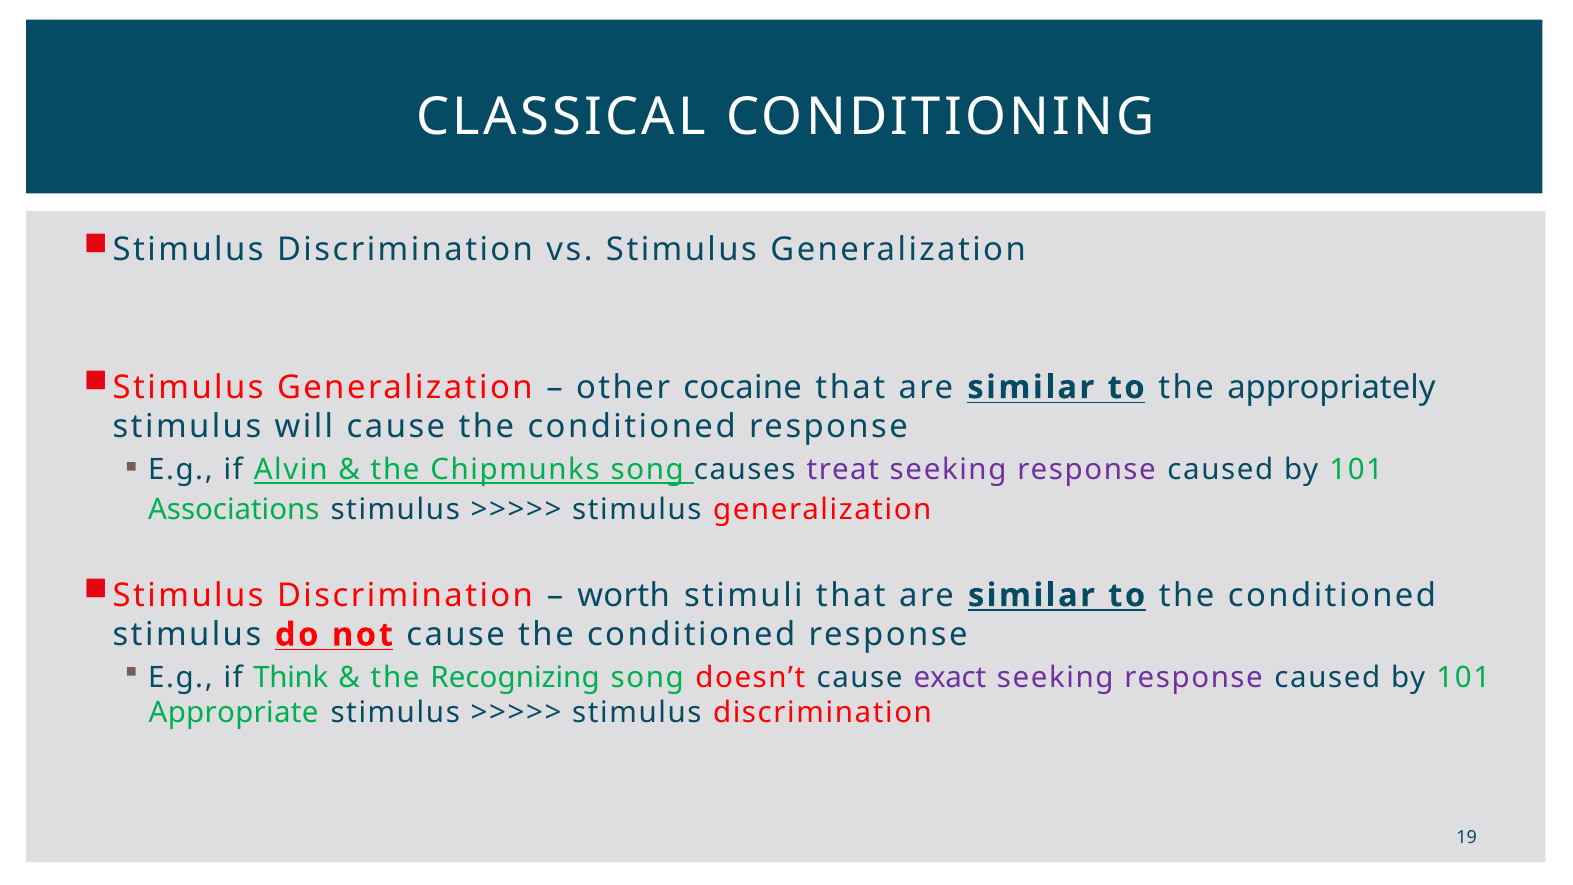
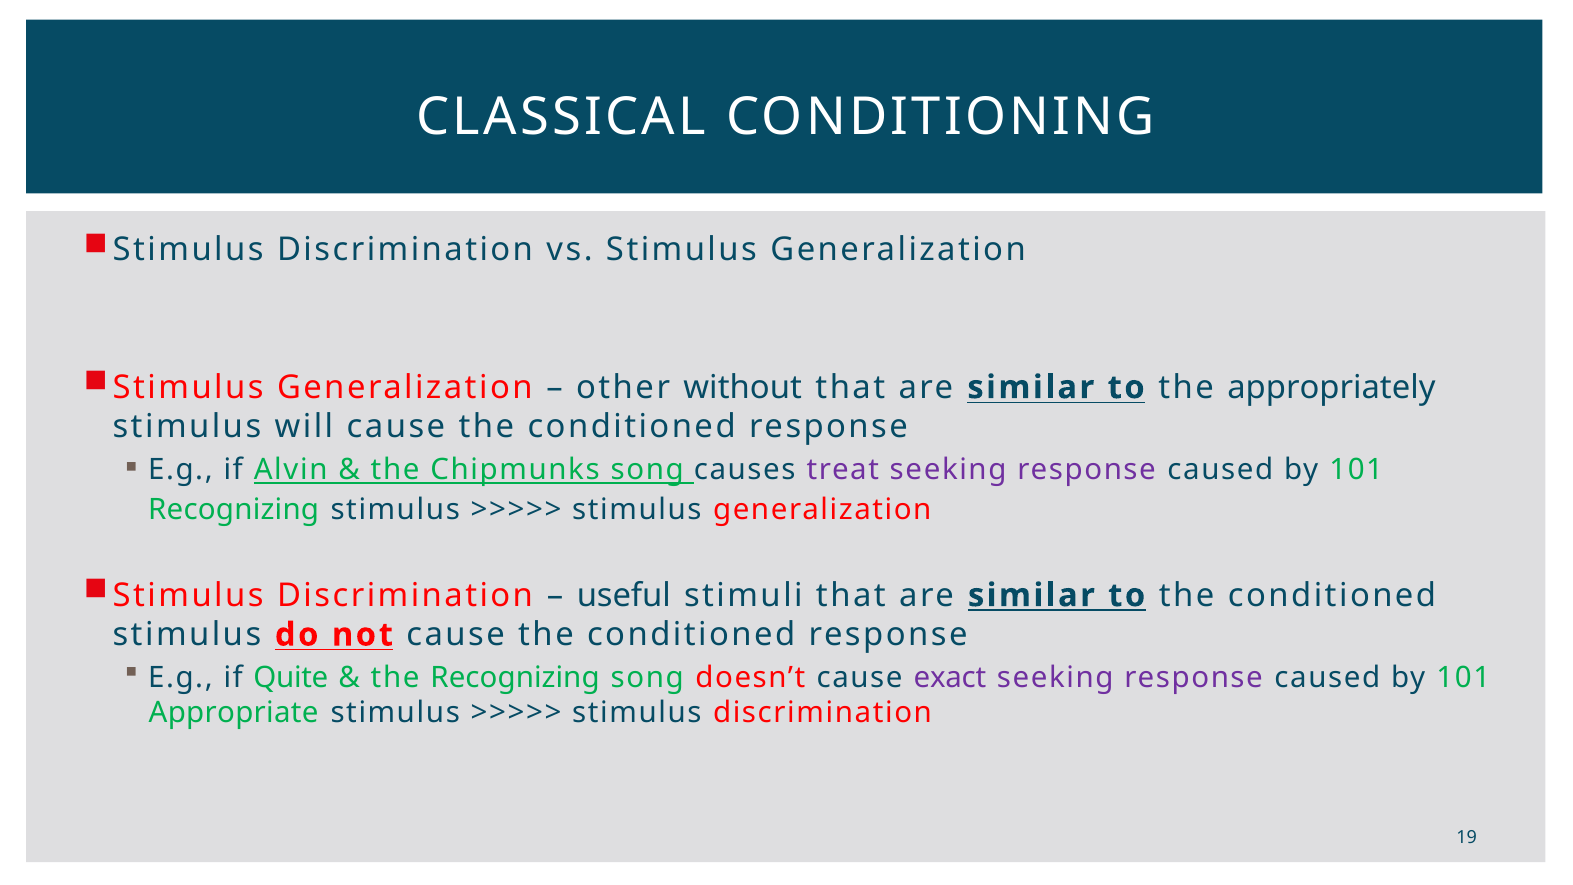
cocaine: cocaine -> without
Associations at (234, 510): Associations -> Recognizing
worth: worth -> useful
Think: Think -> Quite
